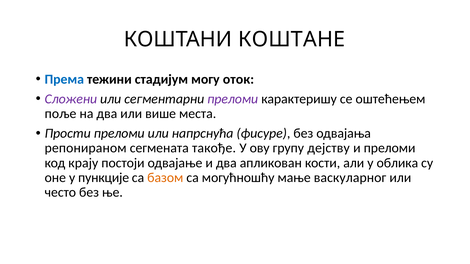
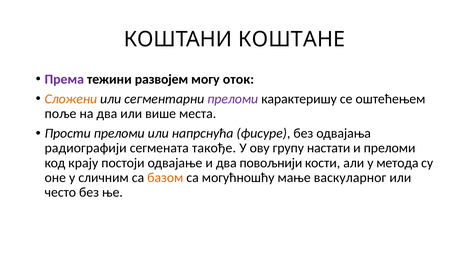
Према colour: blue -> purple
стадијум: стадијум -> развојем
Сложени colour: purple -> orange
репонираном: репонираном -> радиографији
дејству: дејству -> настати
апликован: апликован -> повољнији
облика: облика -> метода
пункције: пункције -> сличним
